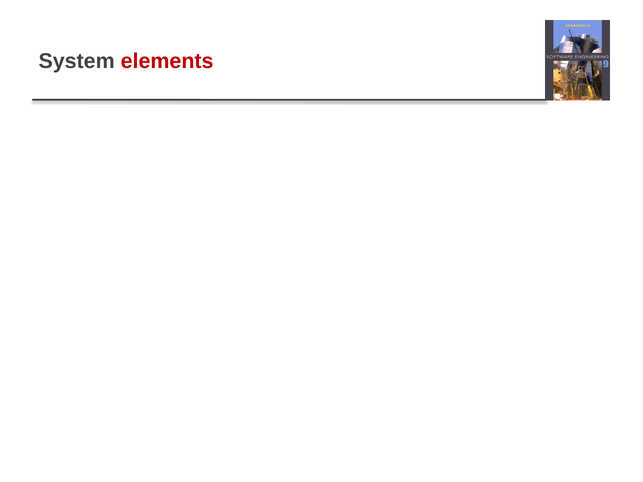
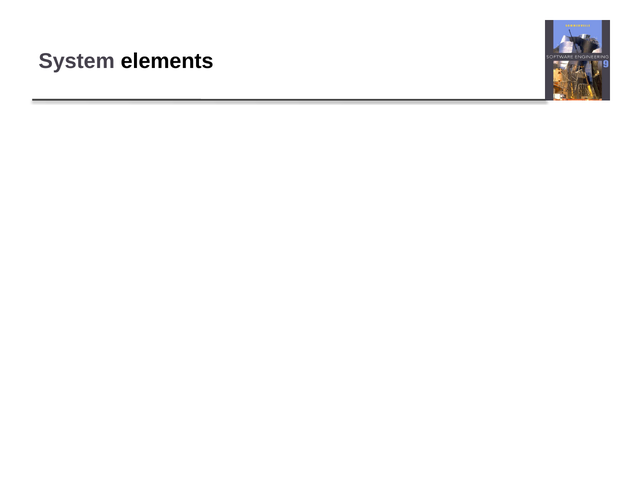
elements colour: red -> black
